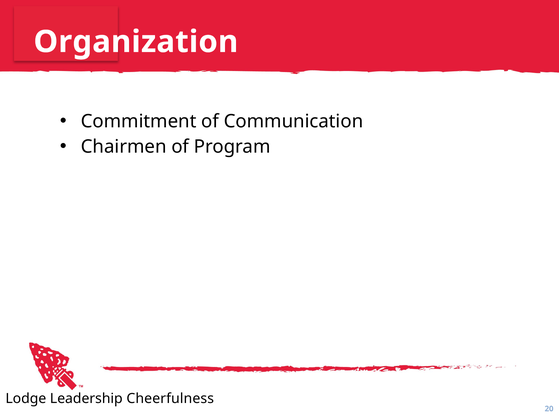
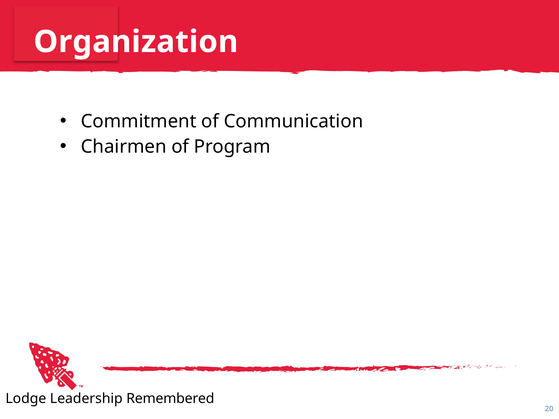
Cheerfulness: Cheerfulness -> Remembered
